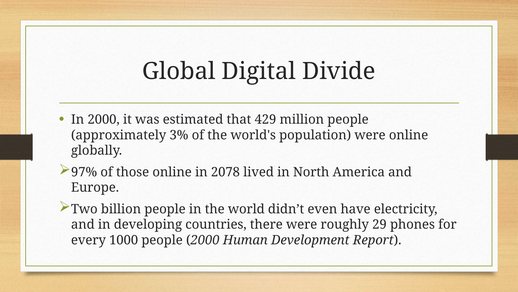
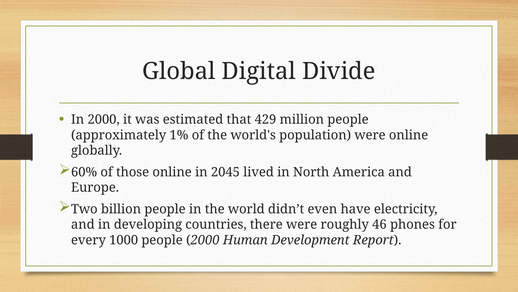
3%: 3% -> 1%
97%: 97% -> 60%
2078: 2078 -> 2045
29: 29 -> 46
